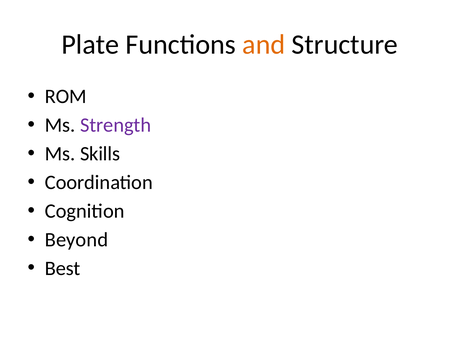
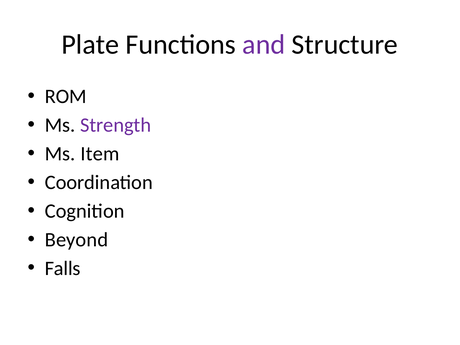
and colour: orange -> purple
Skills: Skills -> Item
Best: Best -> Falls
